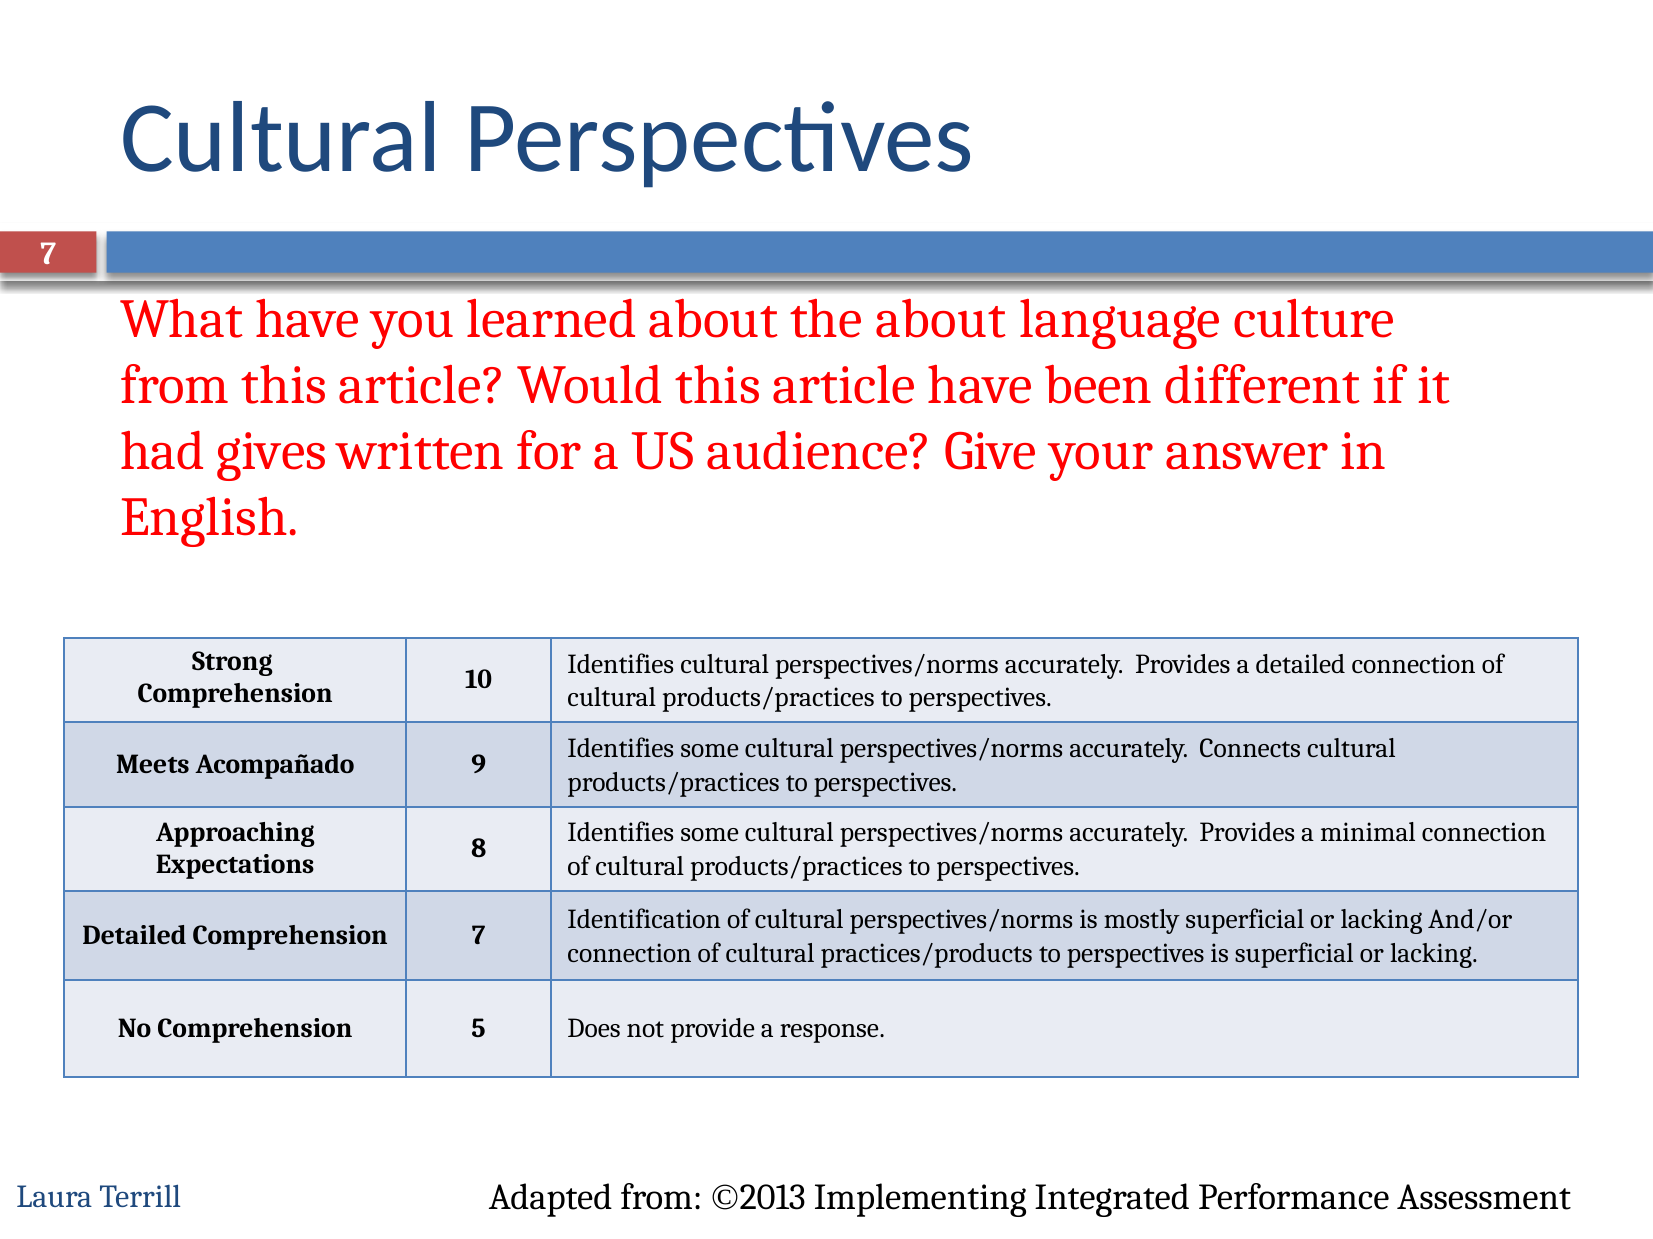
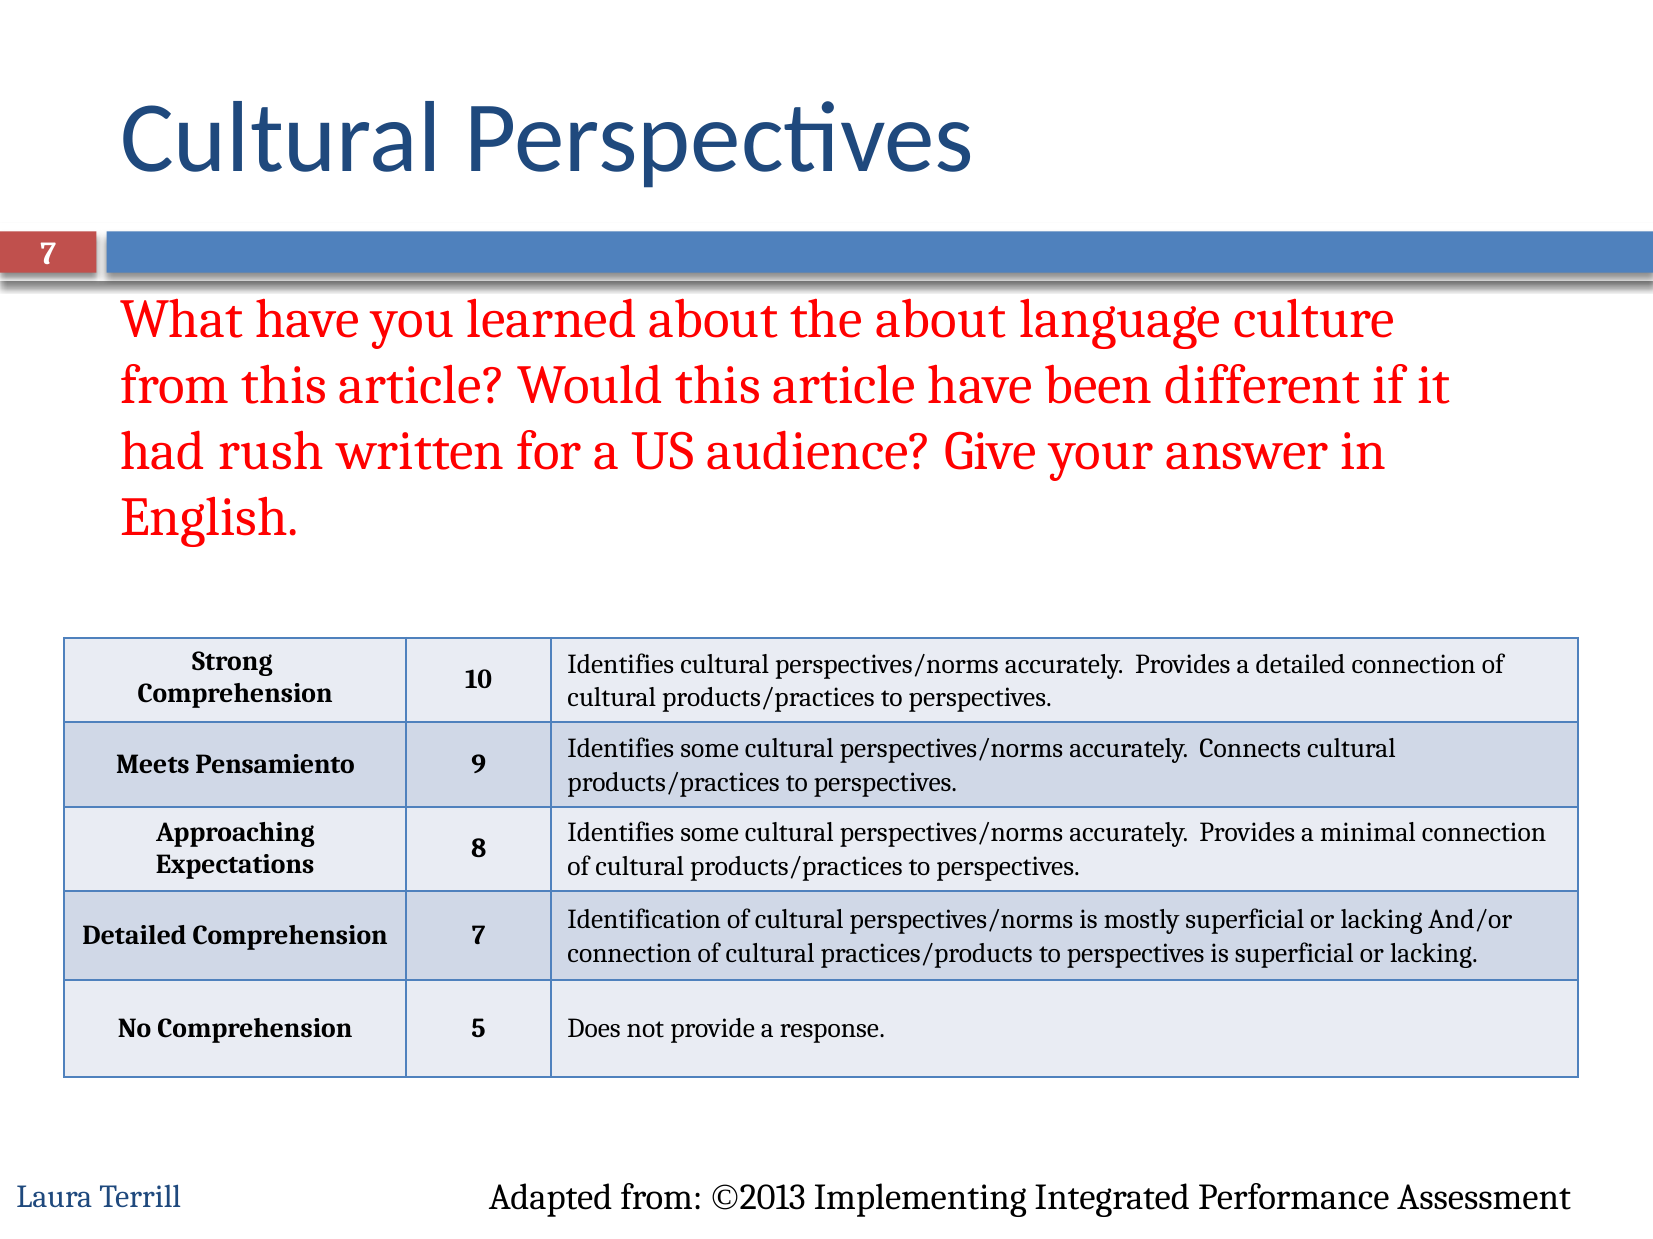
gives: gives -> rush
Acompañado: Acompañado -> Pensamiento
